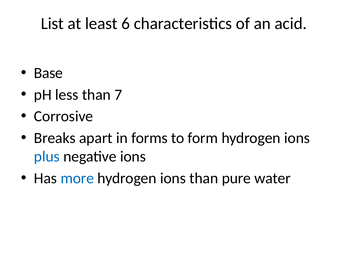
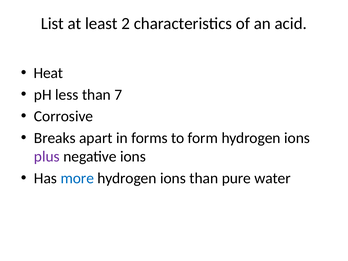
6: 6 -> 2
Base: Base -> Heat
plus colour: blue -> purple
